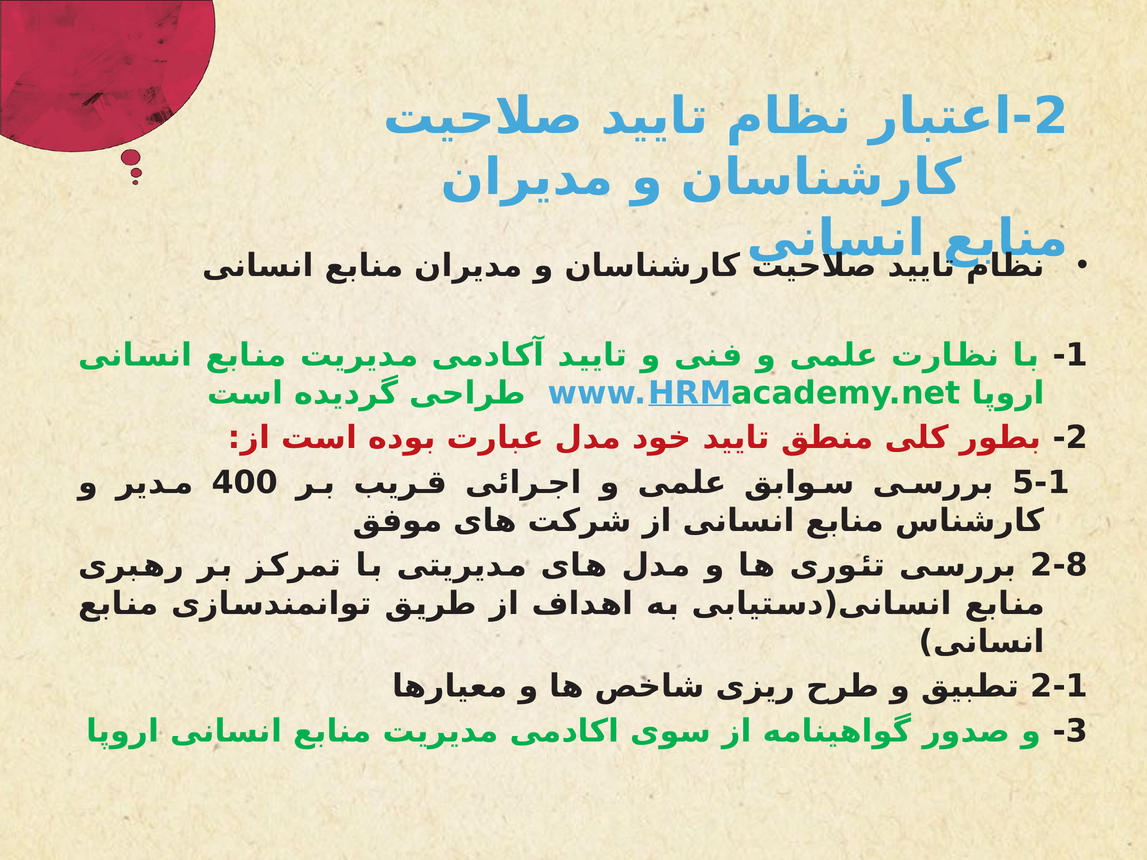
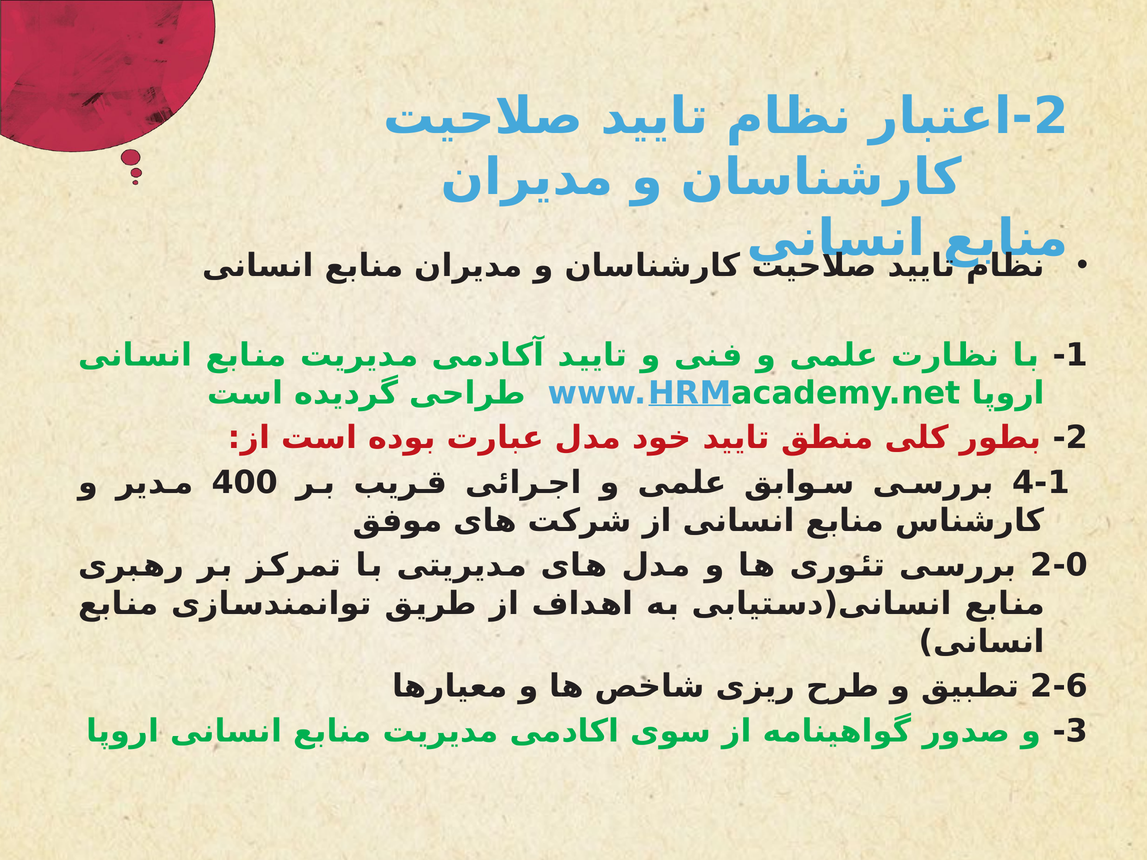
5-1: 5-1 -> 4-1
2-8: 2-8 -> 2-0
2-1: 2-1 -> 2-6
